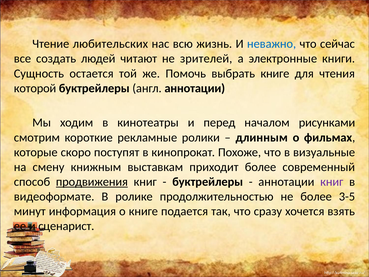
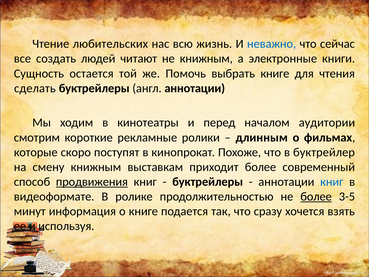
не зрителей: зрителей -> книжным
которой: которой -> сделать
рисунками: рисунками -> аудитории
визуальные: визуальные -> буктрейлер
книг at (332, 182) colour: purple -> blue
более at (316, 196) underline: none -> present
сценарист: сценарист -> используя
